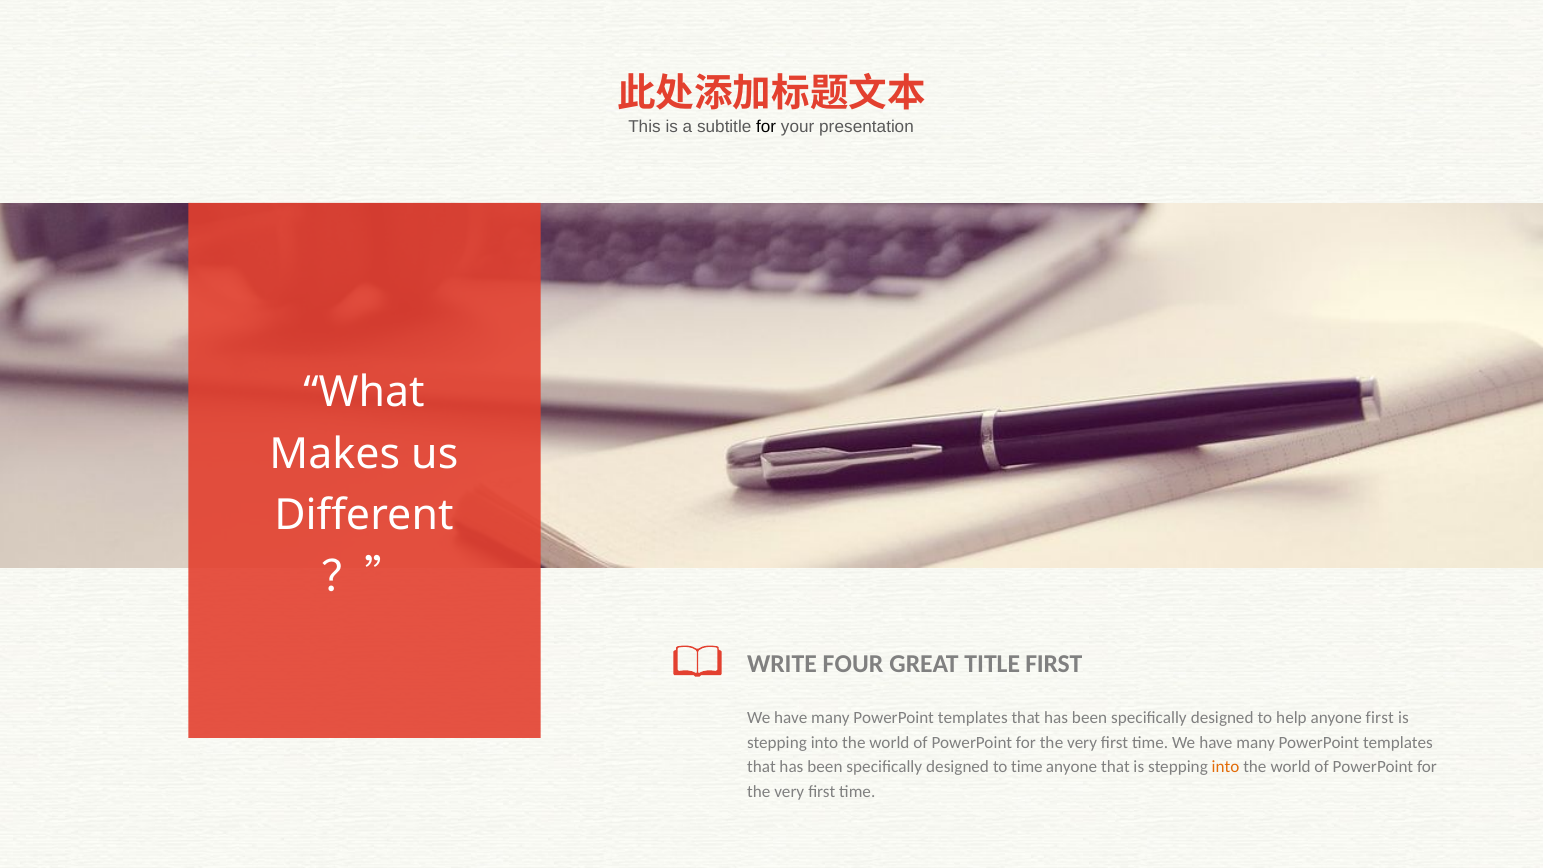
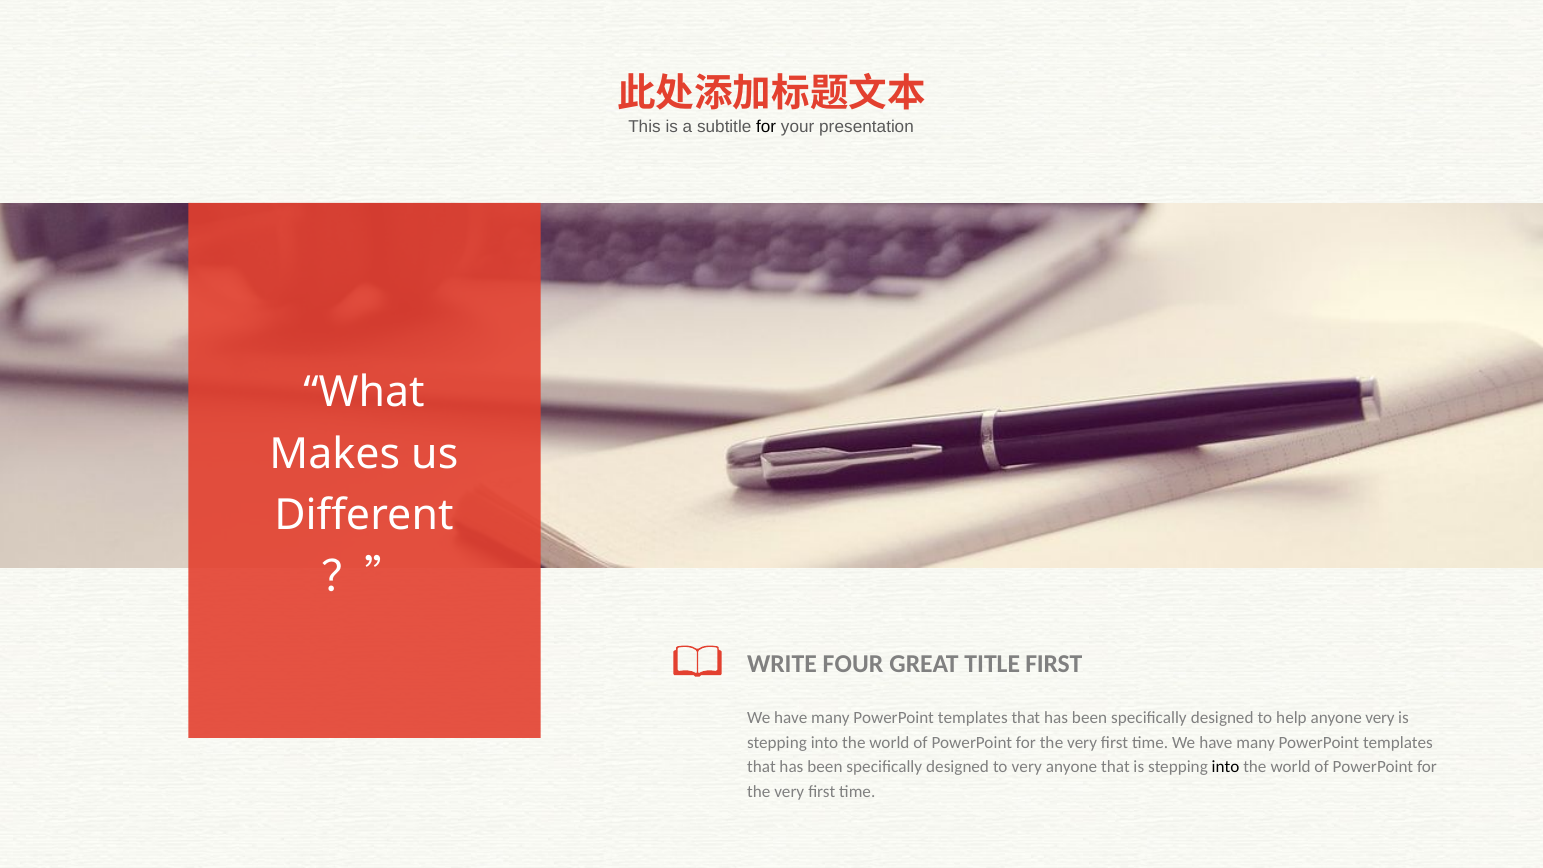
anyone first: first -> very
to time: time -> very
into at (1226, 767) colour: orange -> black
